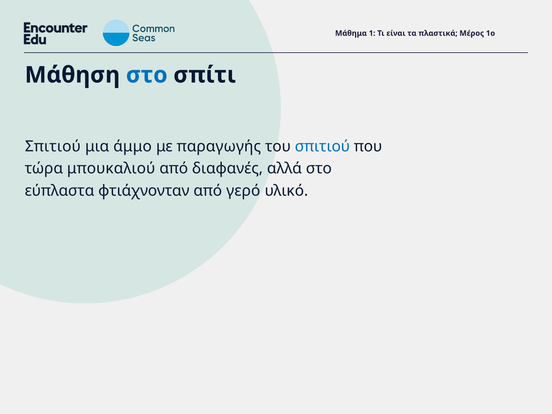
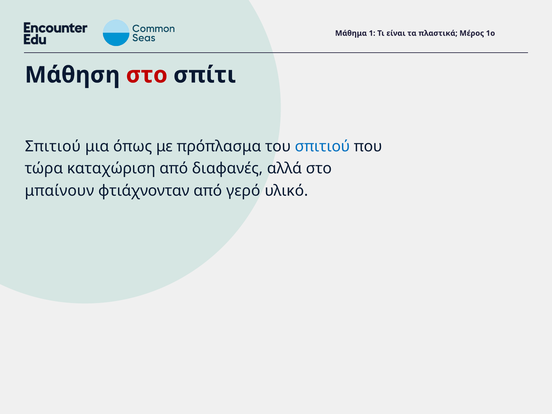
στο at (147, 75) colour: blue -> red
άμμο: άμμο -> όπως
παραγωγής: παραγωγής -> πρόπλασμα
μπουκαλιού: μπουκαλιού -> καταχώριση
εύπλαστα: εύπλαστα -> μπαίνουν
